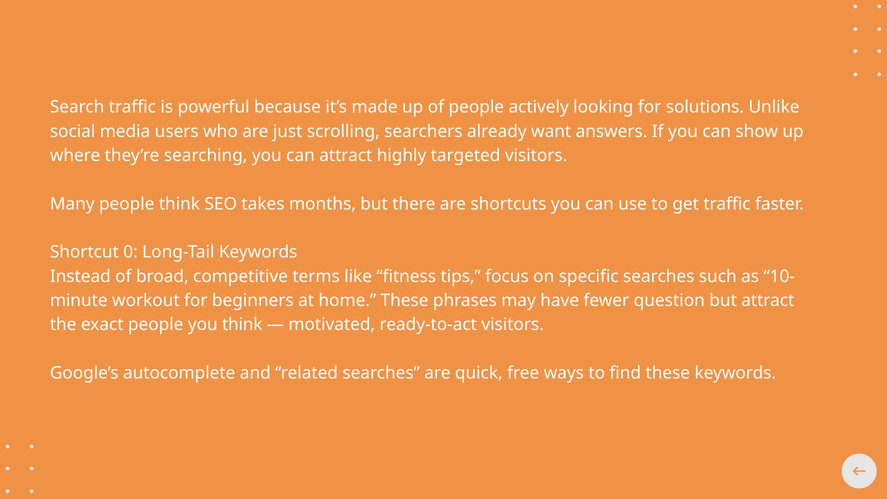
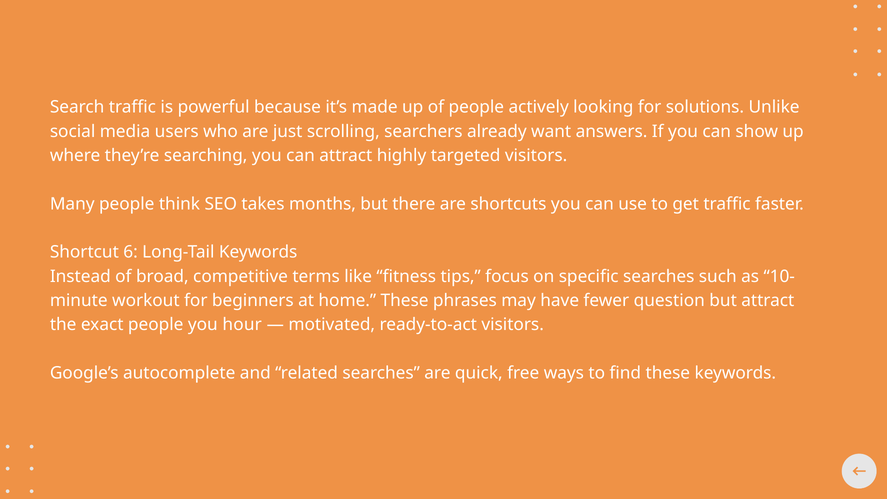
0: 0 -> 6
you think: think -> hour
